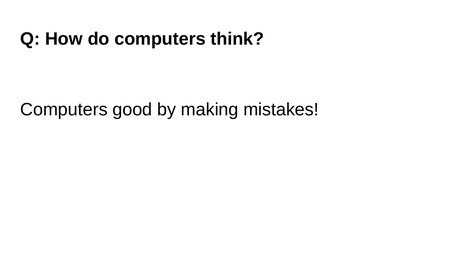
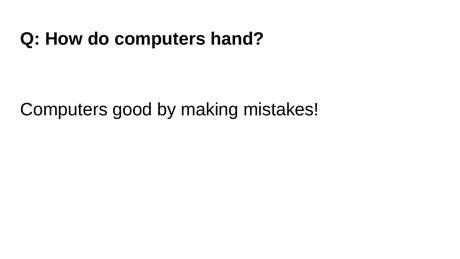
think: think -> hand
